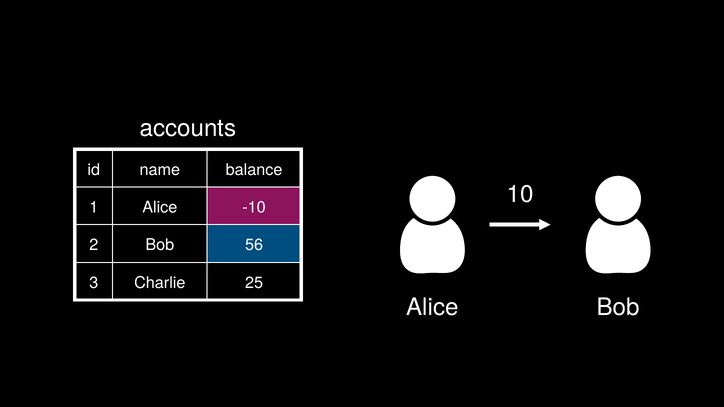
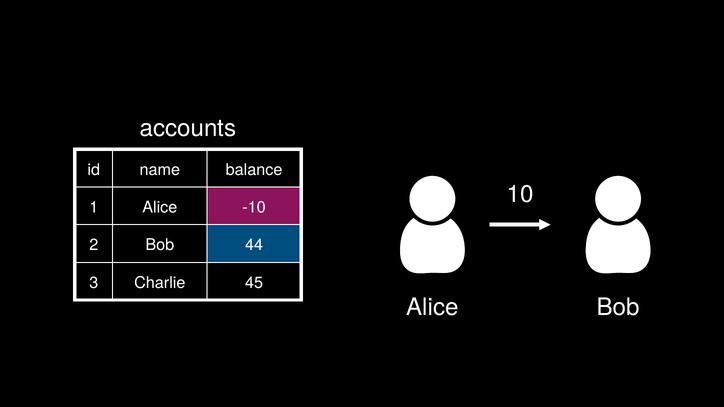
56: 56 -> 44
25: 25 -> 45
